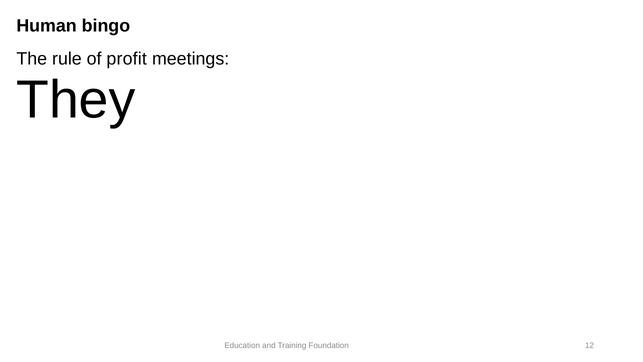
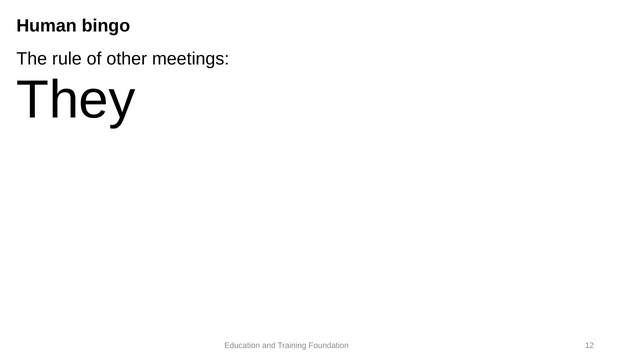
profit: profit -> other
